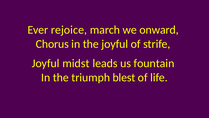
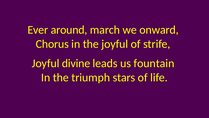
rejoice: rejoice -> around
midst: midst -> divine
blest: blest -> stars
